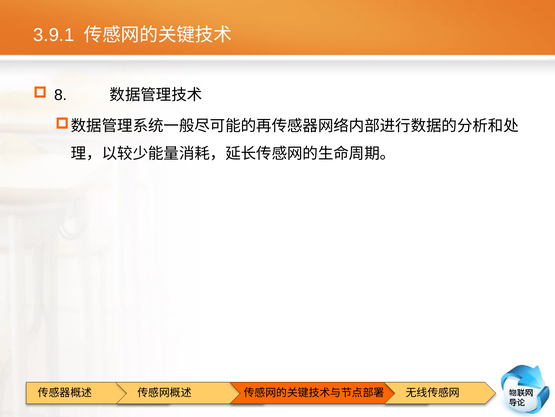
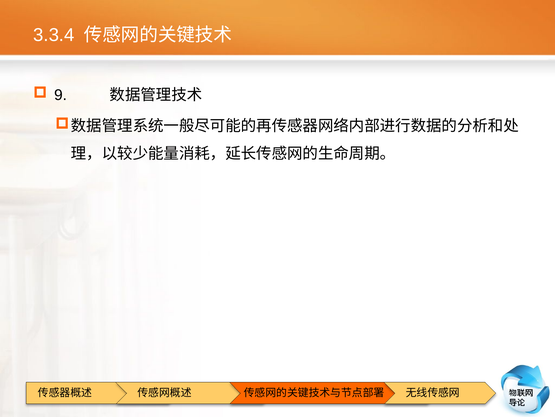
3.9.1: 3.9.1 -> 3.3.4
8: 8 -> 9
